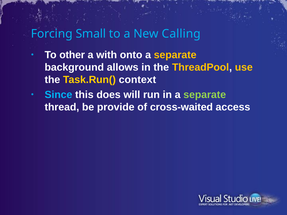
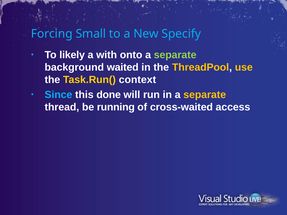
Calling: Calling -> Specify
other: other -> likely
separate at (175, 55) colour: yellow -> light green
allows: allows -> waited
does: does -> done
separate at (205, 95) colour: light green -> yellow
provide: provide -> running
